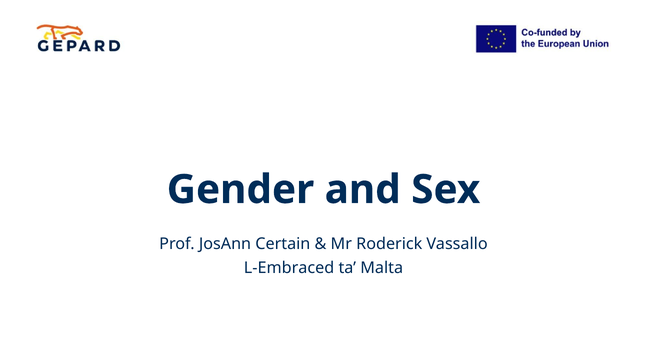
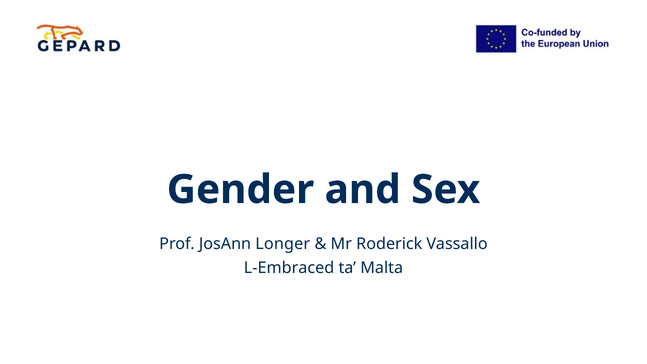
Certain: Certain -> Longer
